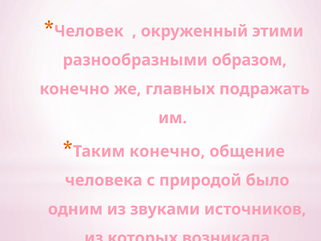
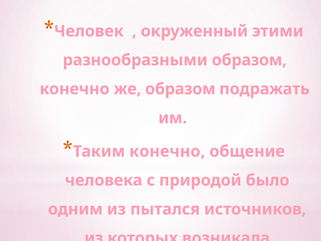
же главных: главных -> образом
звуками: звуками -> пытался
